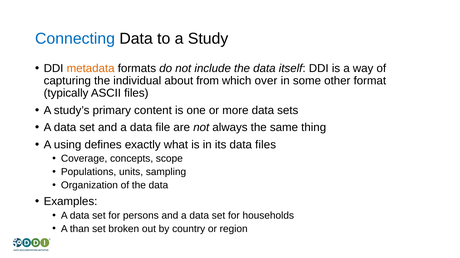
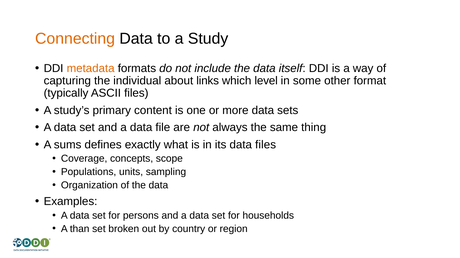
Connecting colour: blue -> orange
from: from -> links
over: over -> level
using: using -> sums
